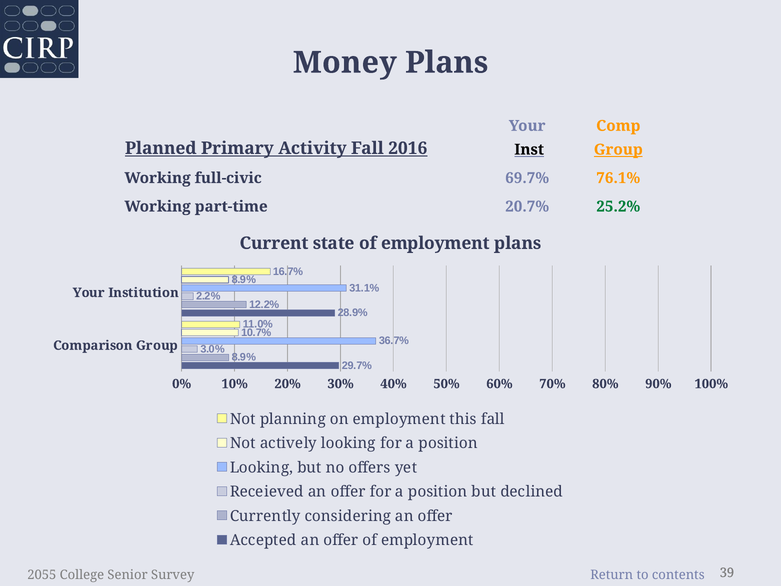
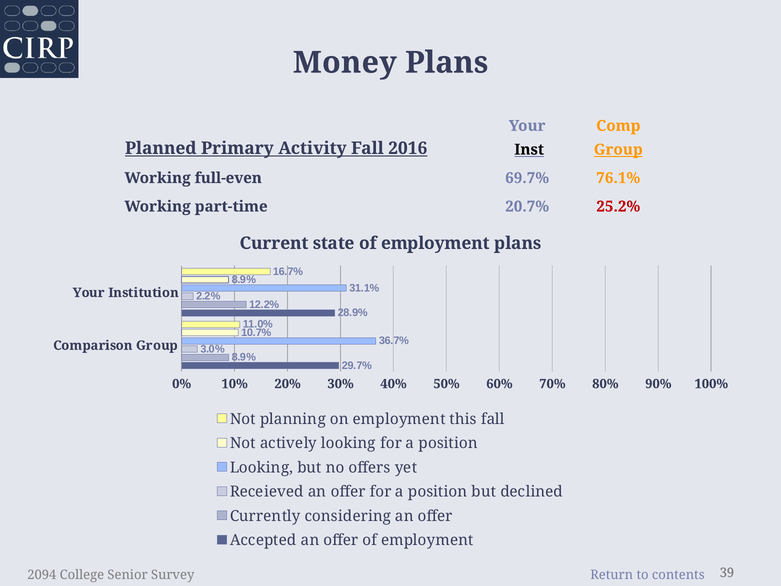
full-civic: full-civic -> full-even
25.2% colour: green -> red
2055: 2055 -> 2094
